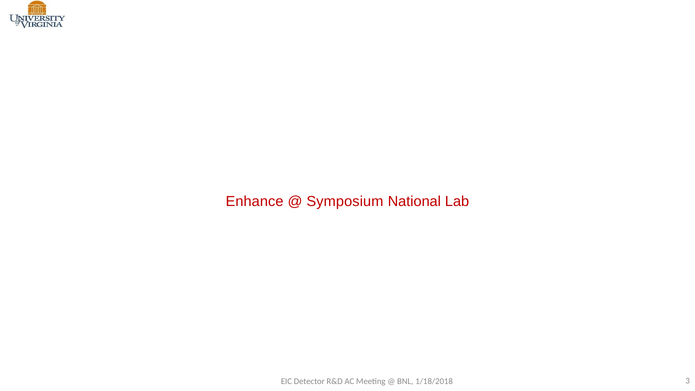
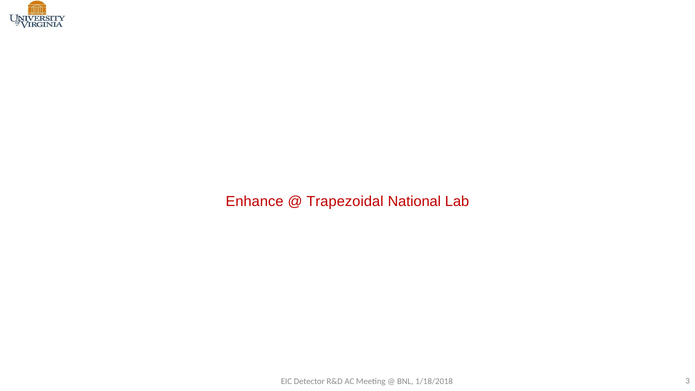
Symposium: Symposium -> Trapezoidal
